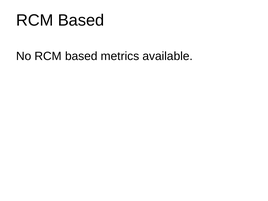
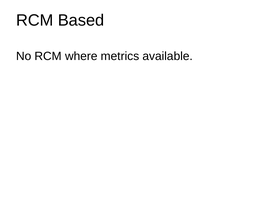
No RCM based: based -> where
